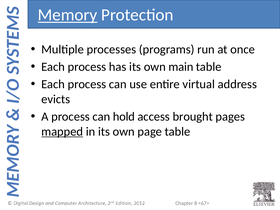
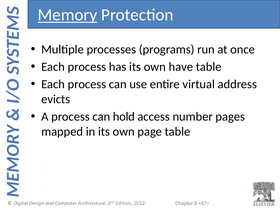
main: main -> have
brought: brought -> number
mapped underline: present -> none
